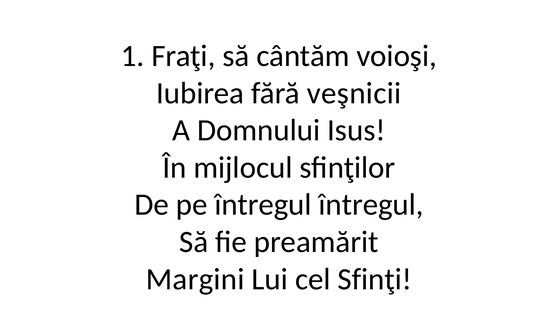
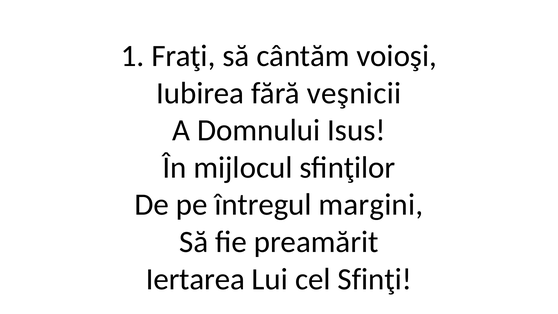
întregul întregul: întregul -> margini
Margini: Margini -> Iertarea
